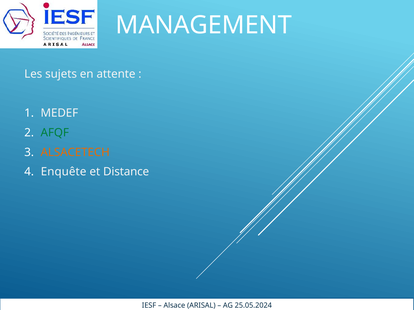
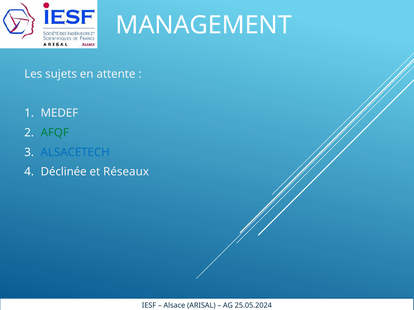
ALSACETECH colour: orange -> blue
Enquête: Enquête -> Déclinée
Distance: Distance -> Réseaux
